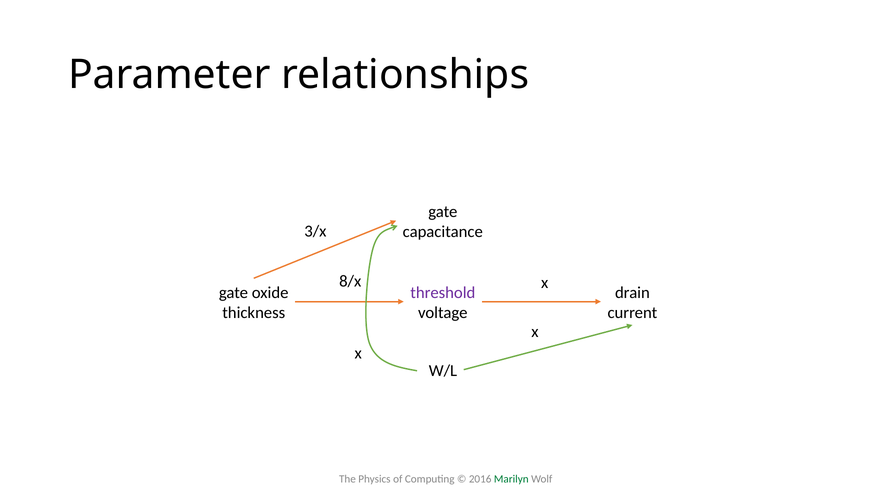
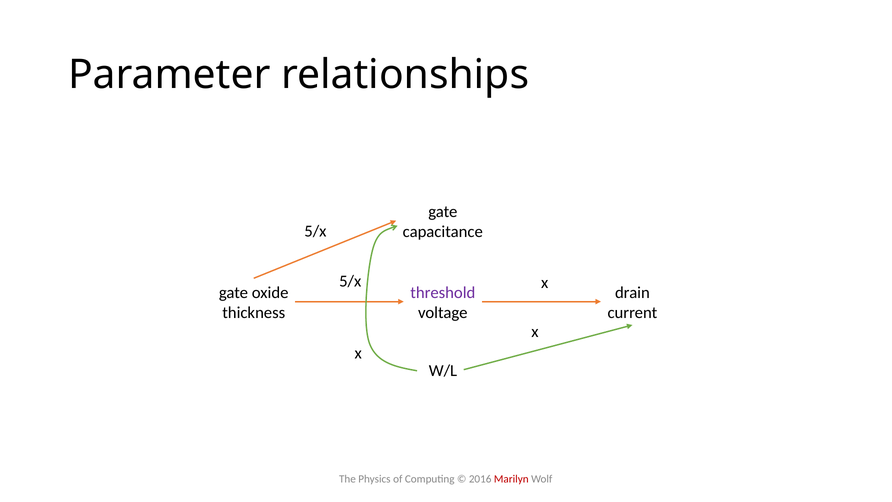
3/x at (315, 231): 3/x -> 5/x
8/x at (350, 281): 8/x -> 5/x
Marilyn colour: green -> red
